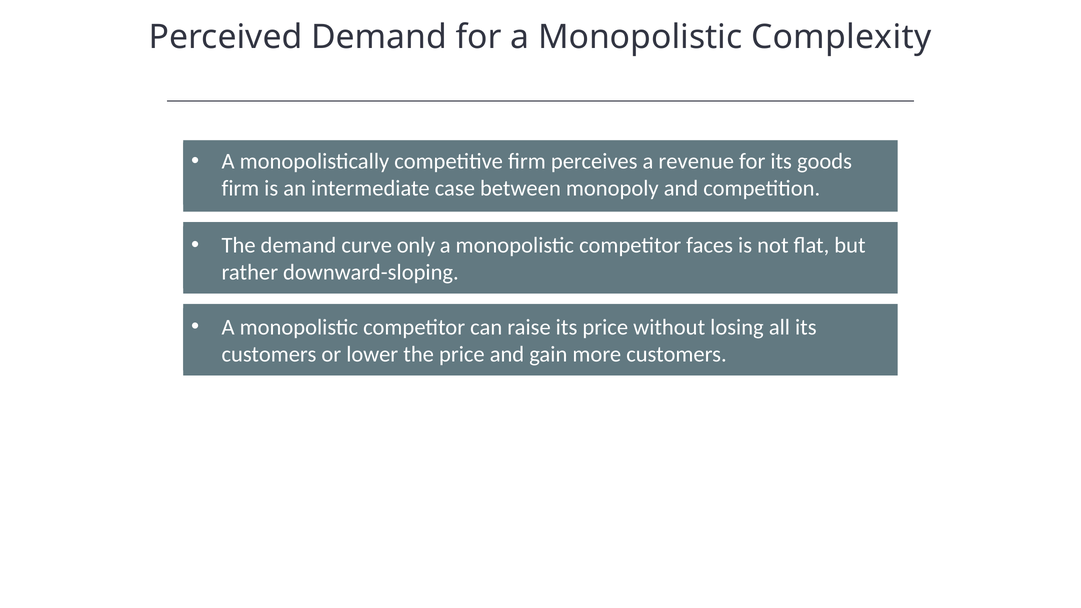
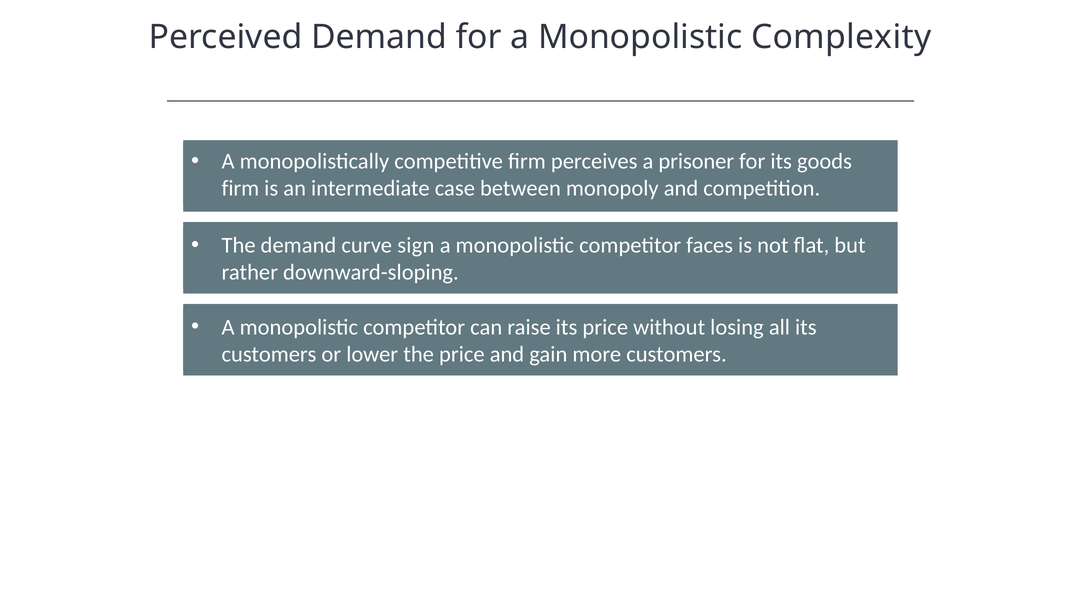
revenue: revenue -> prisoner
only: only -> sign
